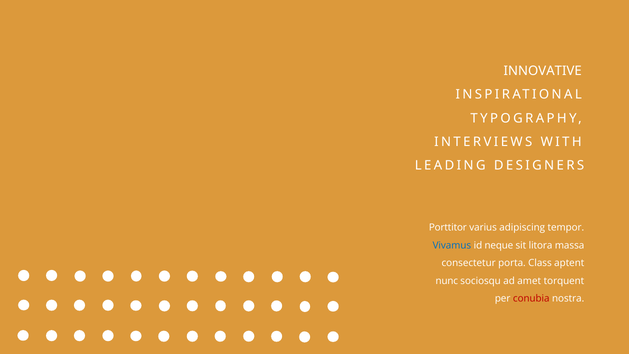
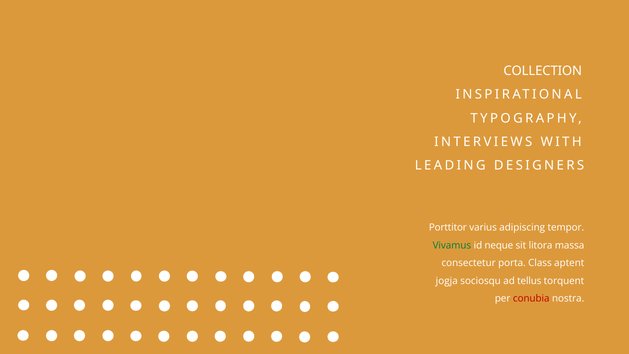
INNOVATIVE: INNOVATIVE -> COLLECTION
Vivamus colour: blue -> green
nunc: nunc -> jogja
amet: amet -> tellus
